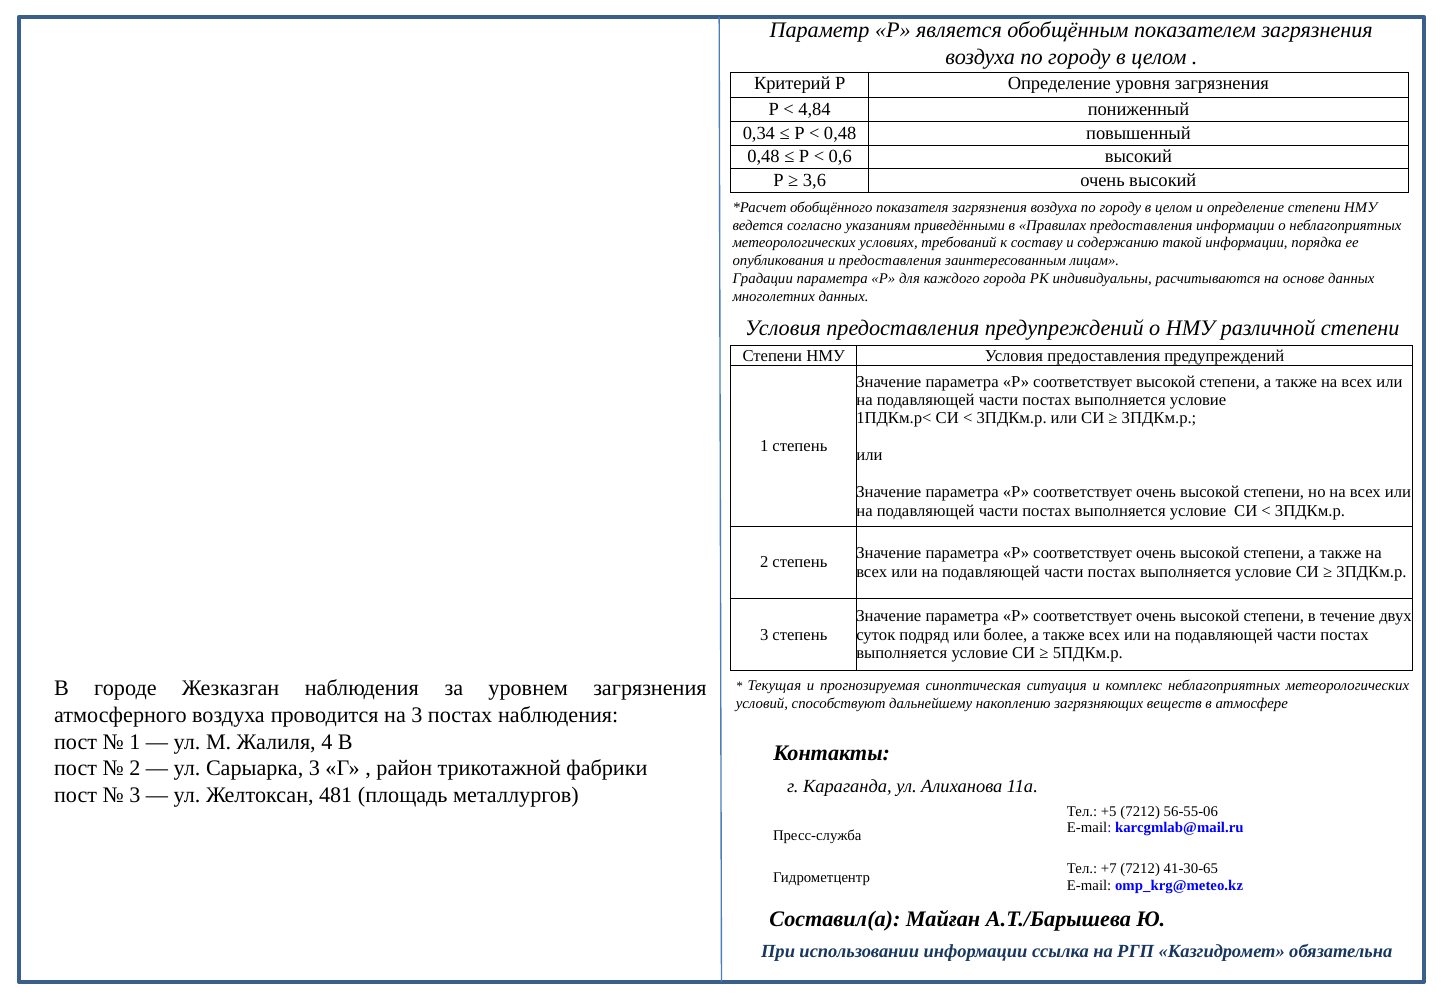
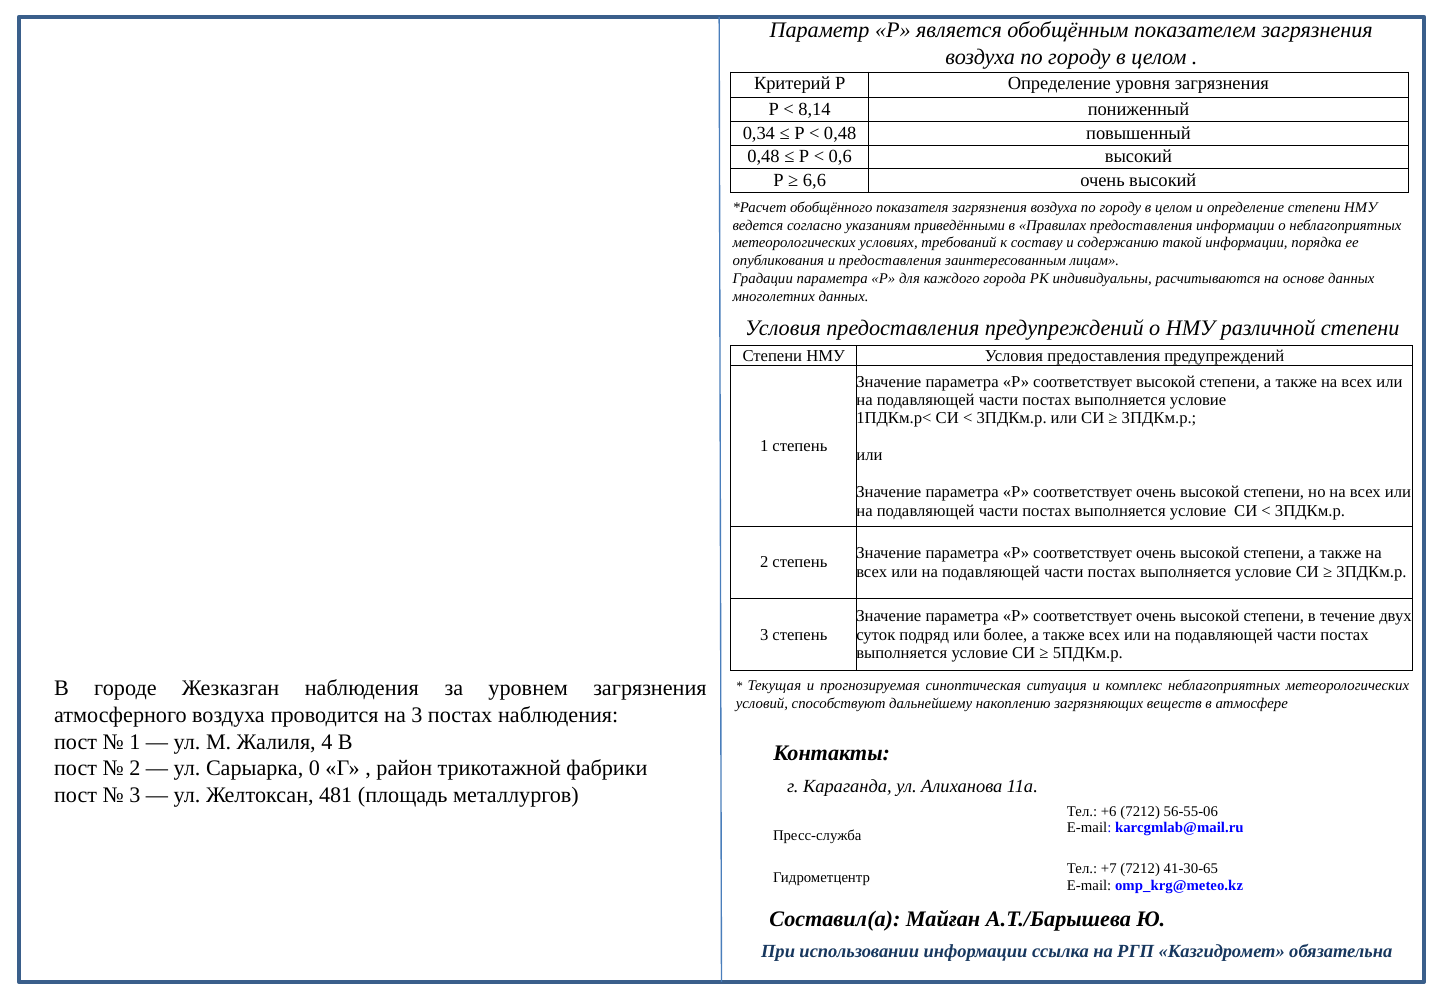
4,84: 4,84 -> 8,14
3,6: 3,6 -> 6,6
Сарыарка 3: 3 -> 0
+5: +5 -> +6
